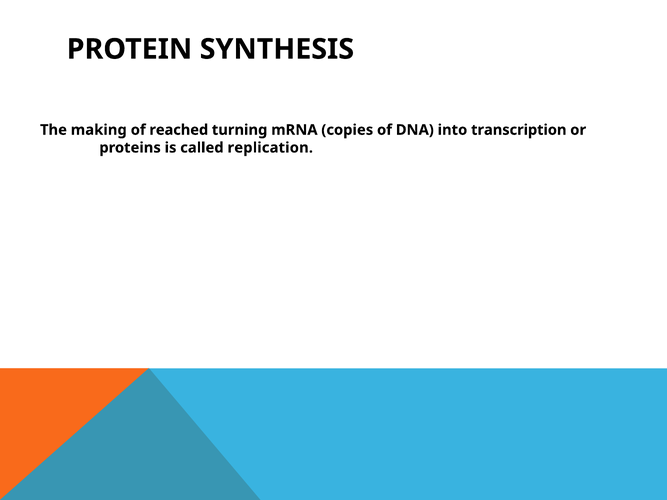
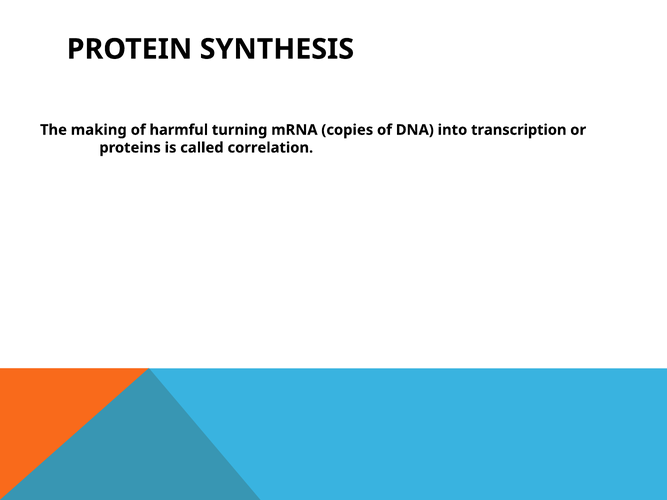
reached: reached -> harmful
replication: replication -> correlation
